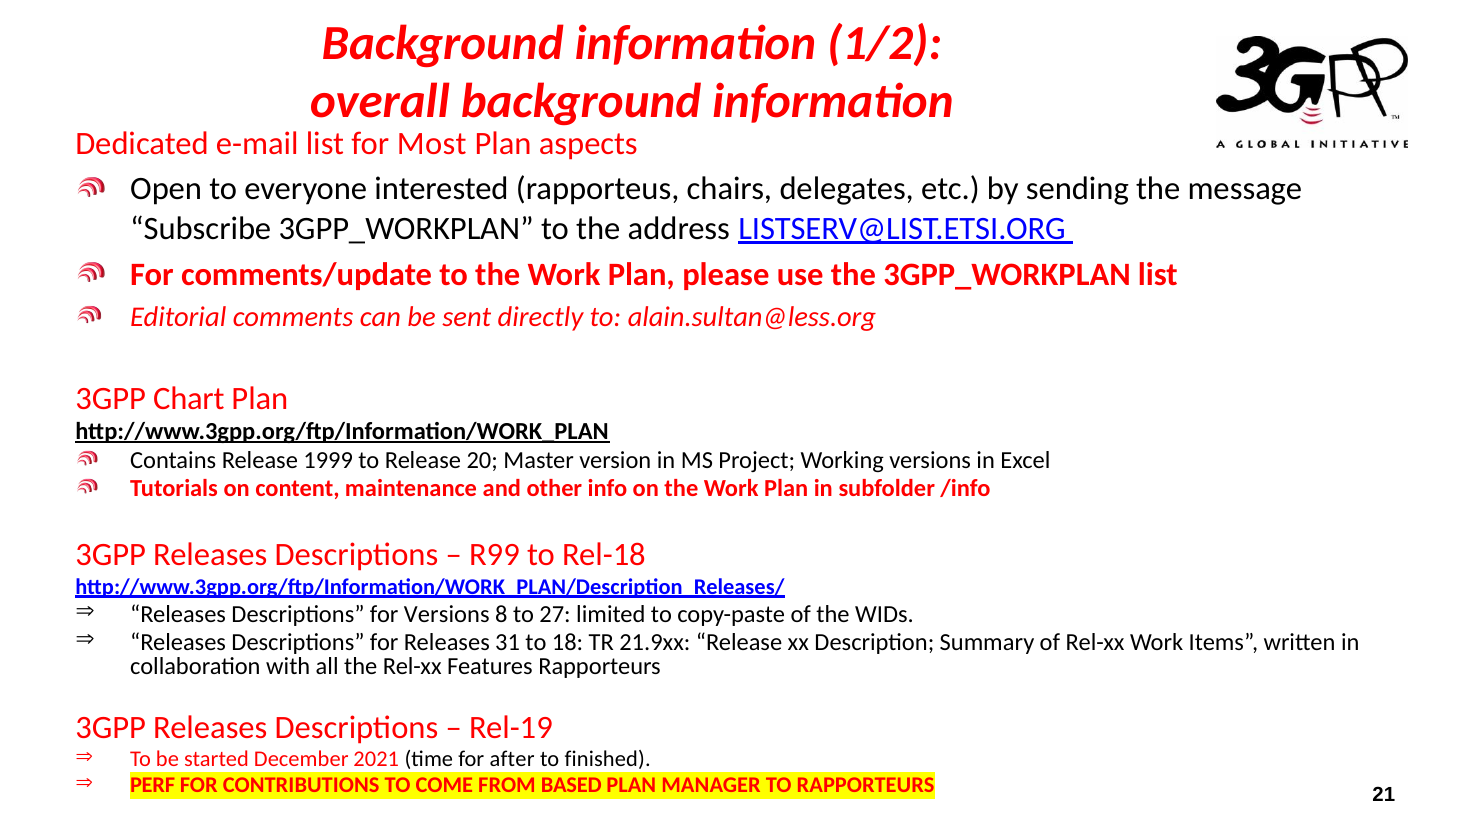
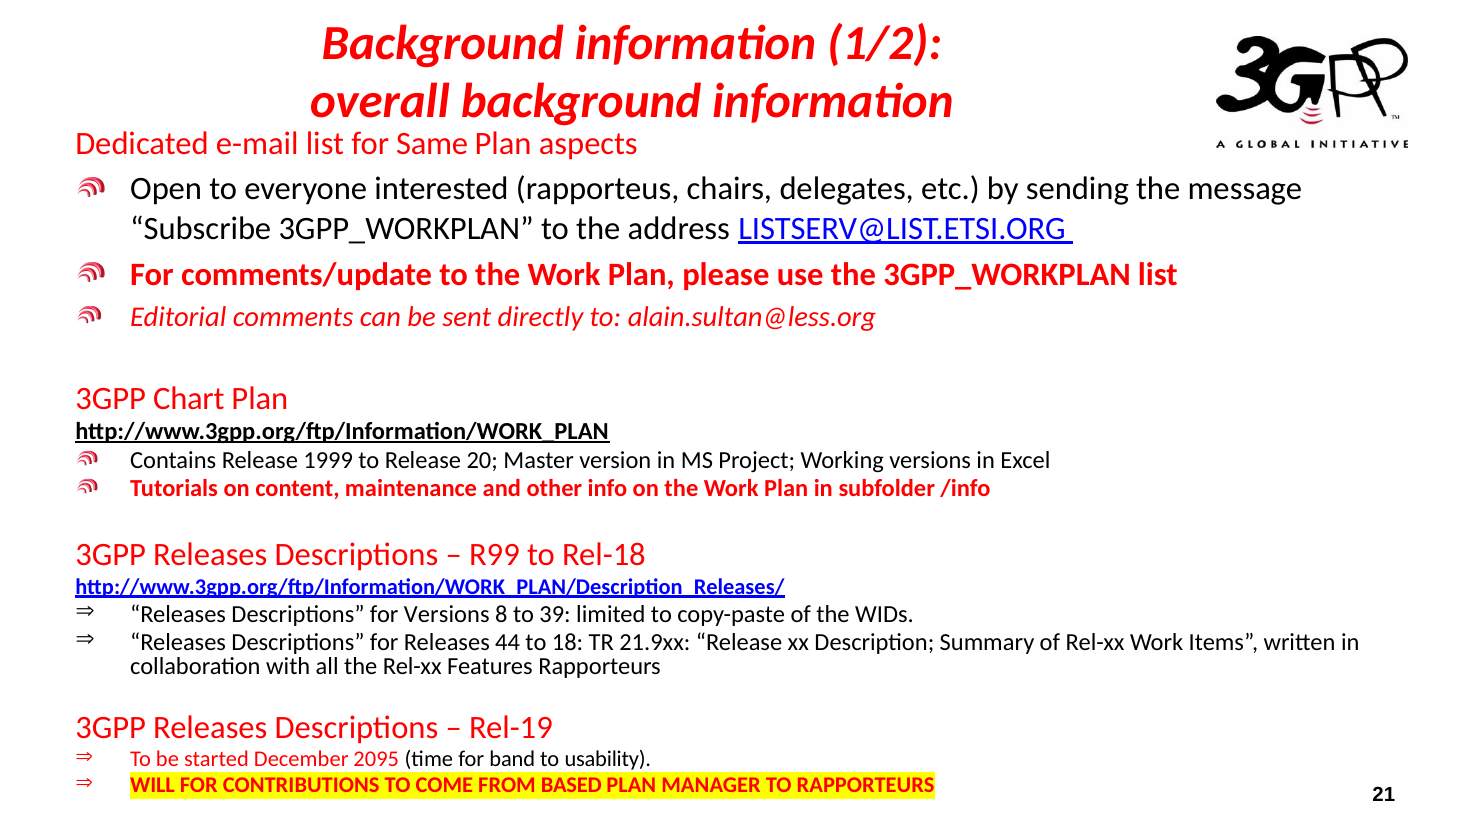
Most: Most -> Same
27: 27 -> 39
31: 31 -> 44
2021: 2021 -> 2095
after: after -> band
finished: finished -> usability
PERF: PERF -> WILL
